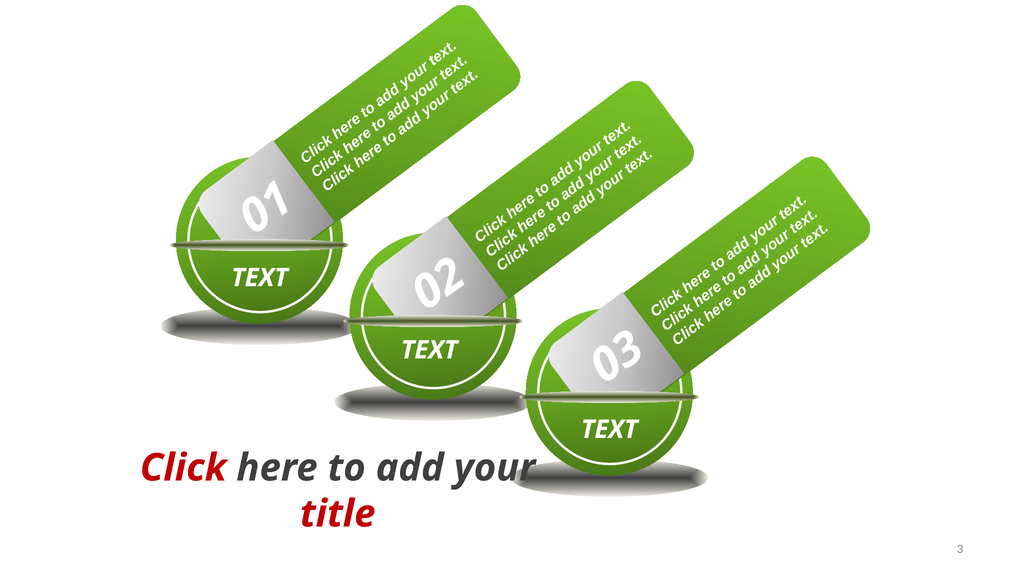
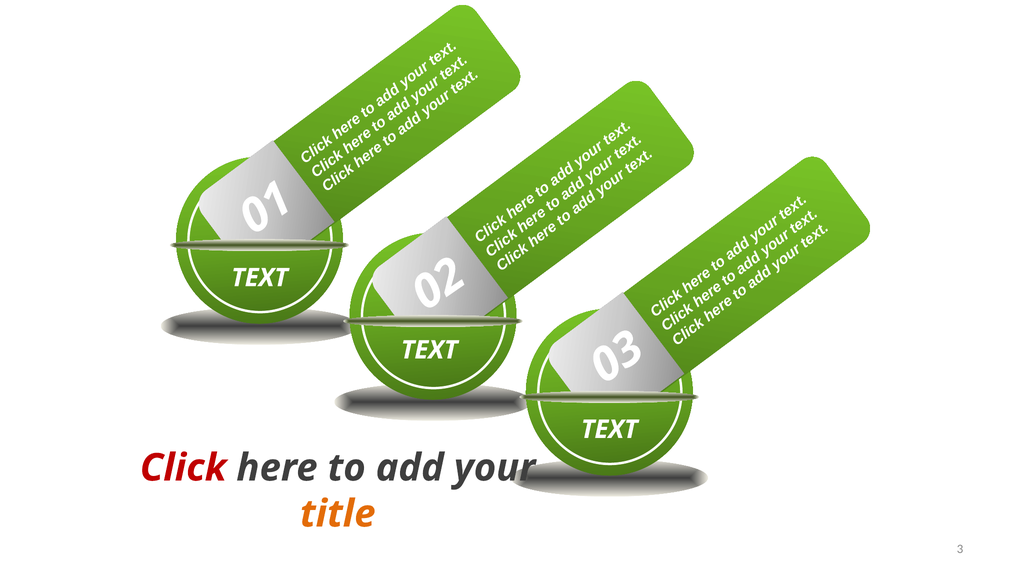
title colour: red -> orange
